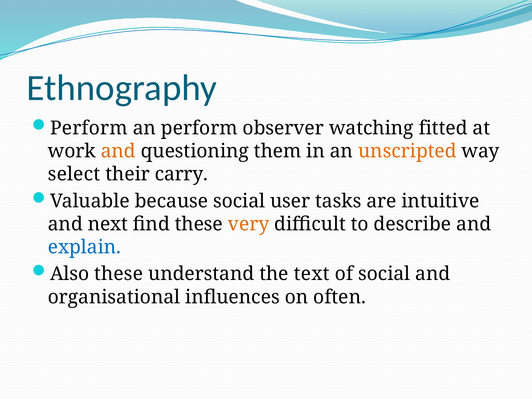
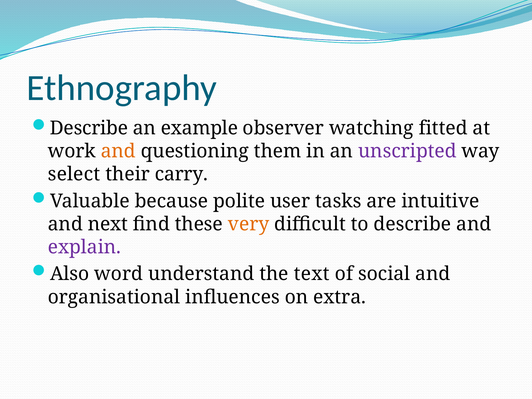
Perform at (89, 128): Perform -> Describe
an perform: perform -> example
unscripted colour: orange -> purple
because social: social -> polite
explain colour: blue -> purple
Also these: these -> word
often: often -> extra
